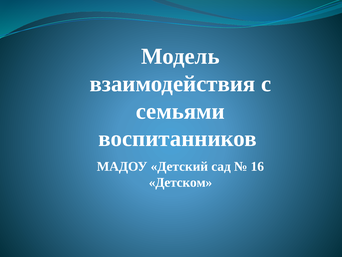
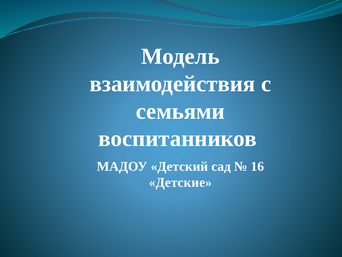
Детском: Детском -> Детские
